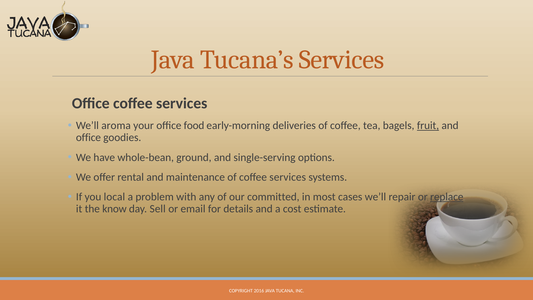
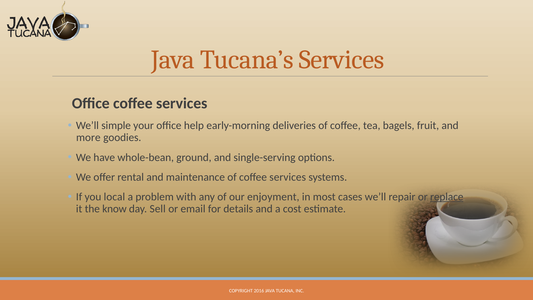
aroma: aroma -> simple
food: food -> help
fruit underline: present -> none
office at (88, 137): office -> more
committed: committed -> enjoyment
